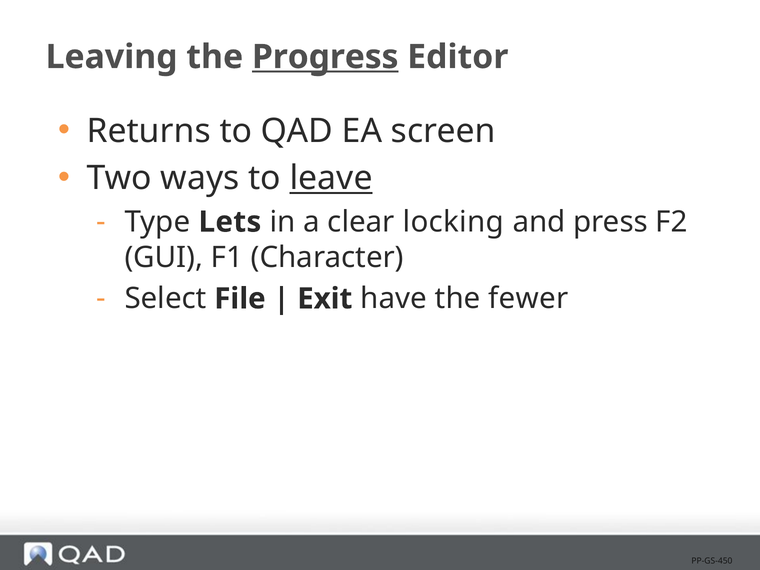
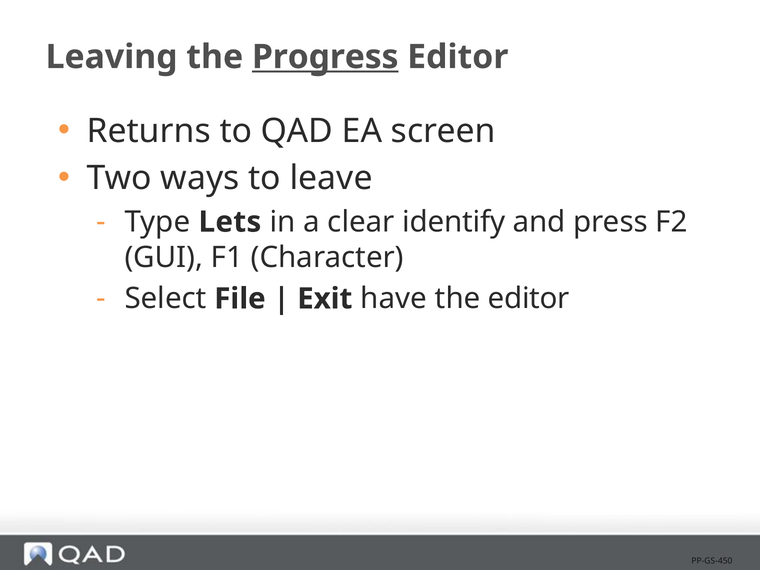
leave underline: present -> none
locking: locking -> identify
the fewer: fewer -> editor
